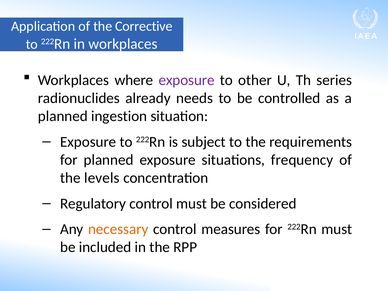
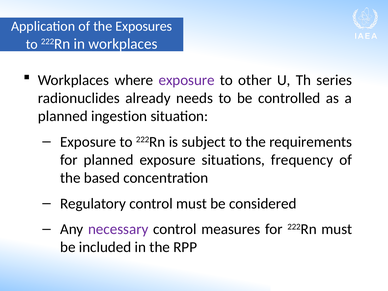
Corrective: Corrective -> Exposures
levels: levels -> based
necessary colour: orange -> purple
